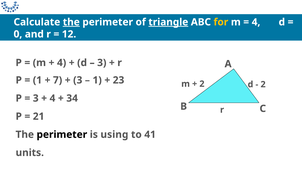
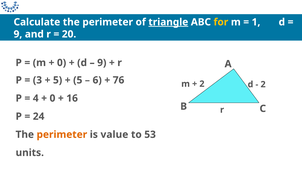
the at (71, 22) underline: present -> none
4 at (256, 22): 4 -> 1
0 at (18, 34): 0 -> 9
12: 12 -> 20
4 at (62, 63): 4 -> 0
3 at (102, 63): 3 -> 9
1 at (37, 80): 1 -> 3
7 at (58, 80): 7 -> 5
3 at (78, 80): 3 -> 5
1 at (97, 80): 1 -> 6
23: 23 -> 76
3 at (36, 98): 3 -> 4
4 at (52, 98): 4 -> 0
34: 34 -> 16
21: 21 -> 24
perimeter at (62, 134) colour: black -> orange
using: using -> value
41: 41 -> 53
